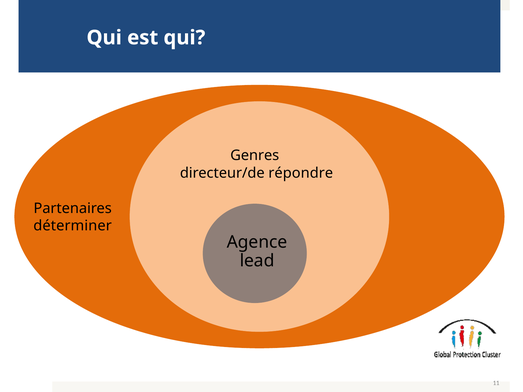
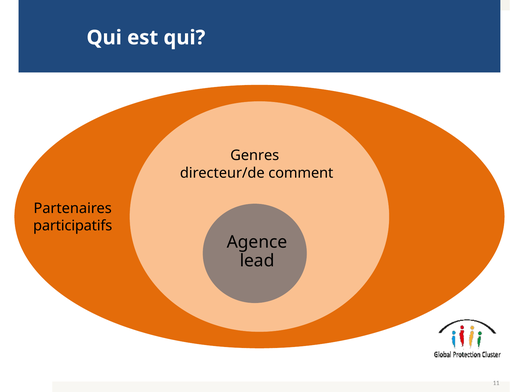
répondre: répondre -> comment
déterminer: déterminer -> participatifs
